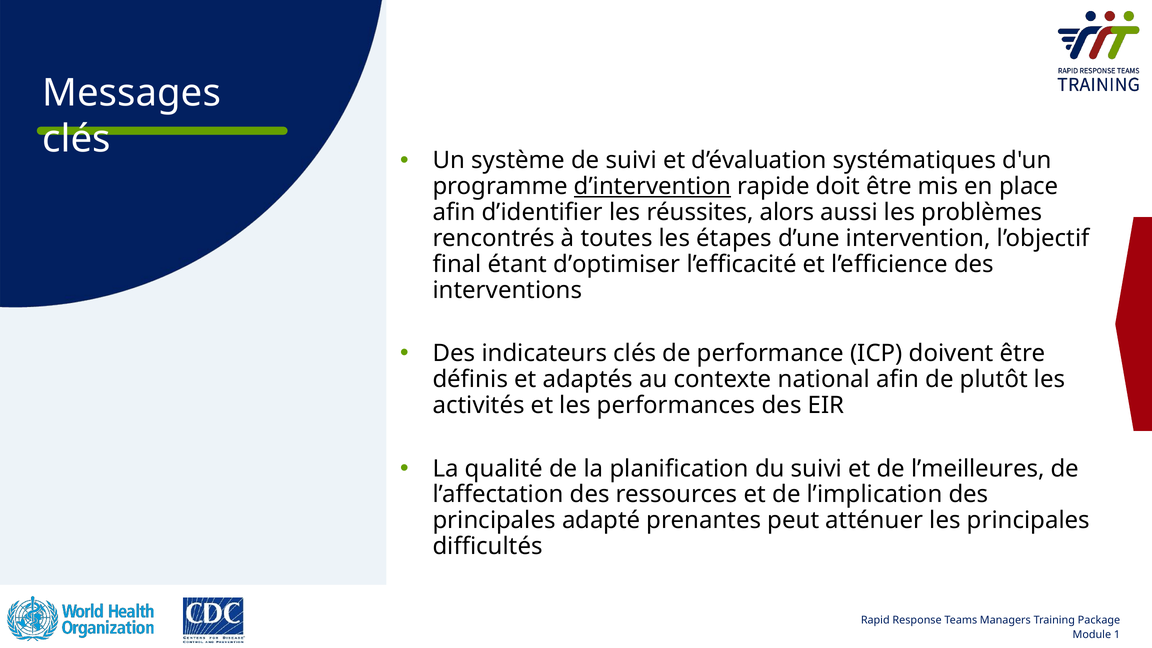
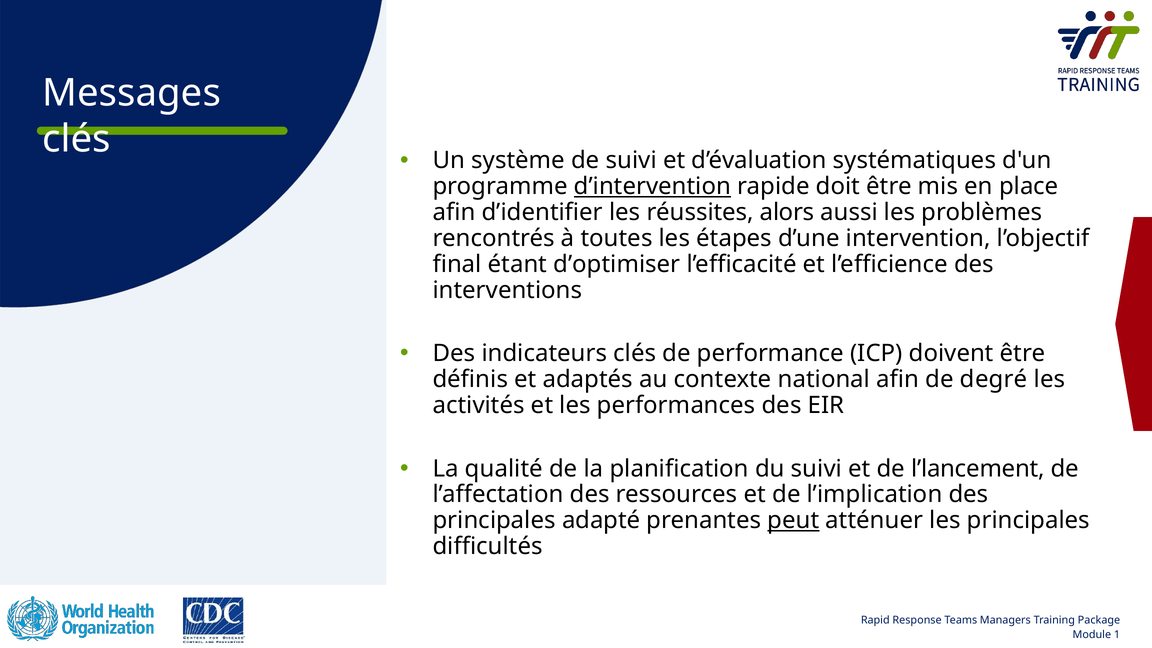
plutôt: plutôt -> degré
l’meilleures: l’meilleures -> l’lancement
peut underline: none -> present
